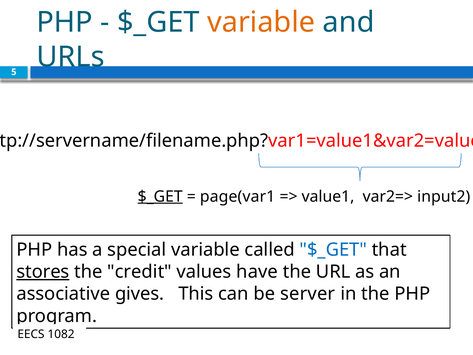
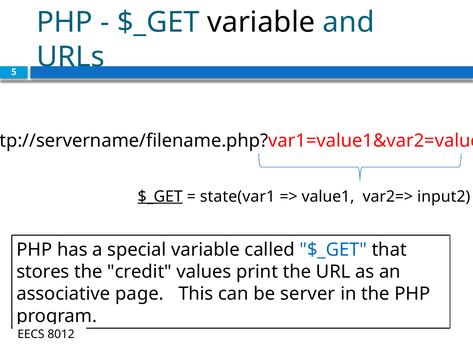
variable at (261, 22) colour: orange -> black
page(var1: page(var1 -> state(var1
stores underline: present -> none
have: have -> print
gives: gives -> page
1082: 1082 -> 8012
